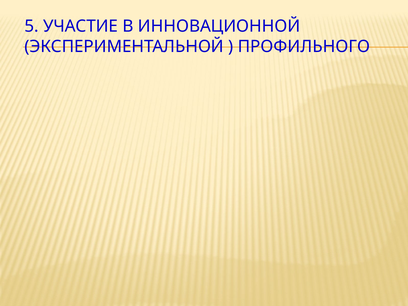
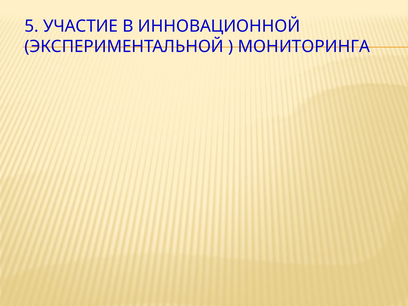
ПРОФИЛЬНОГО: ПРОФИЛЬНОГО -> МОНИТОРИНГА
